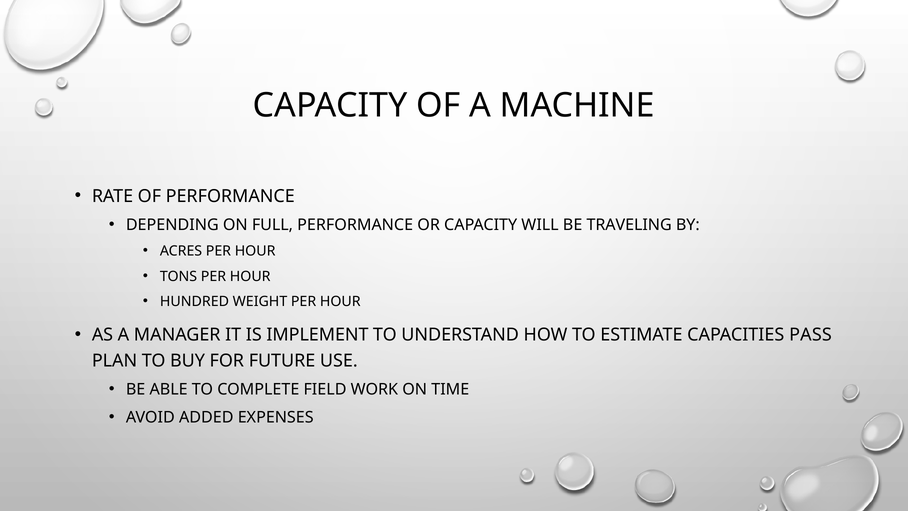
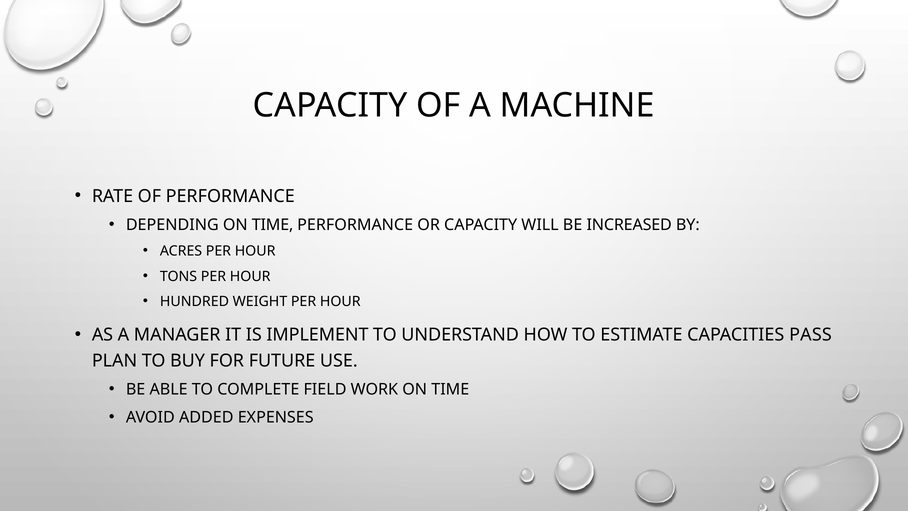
DEPENDING ON FULL: FULL -> TIME
TRAVELING: TRAVELING -> INCREASED
